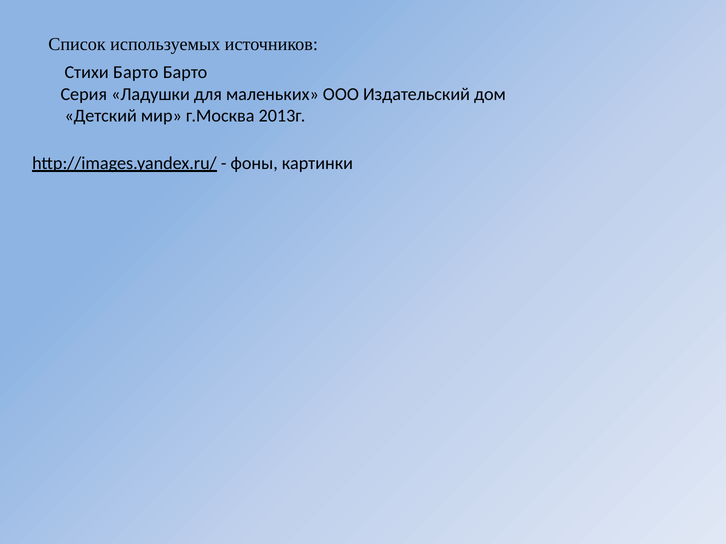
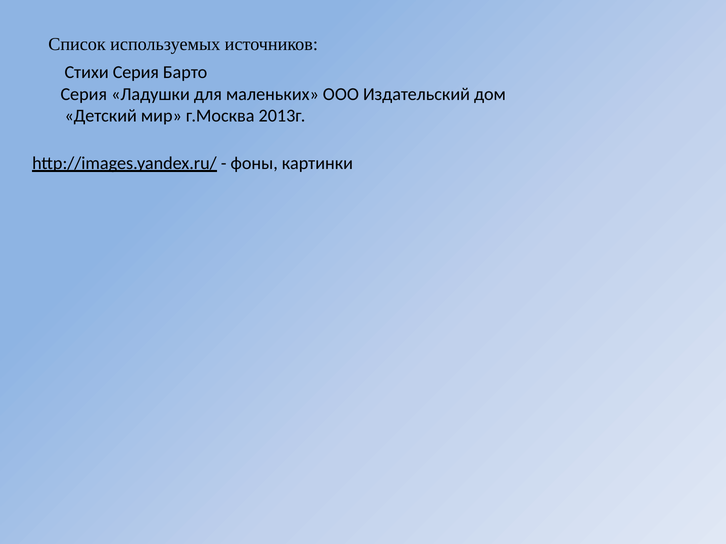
Стихи Барто: Барто -> Серия
